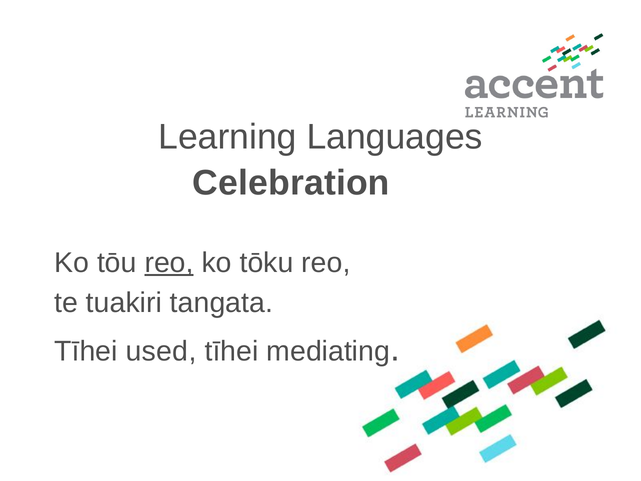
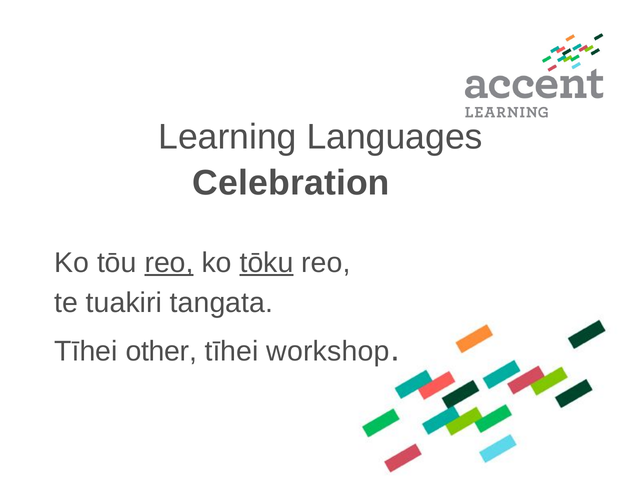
tōku underline: none -> present
used: used -> other
mediating: mediating -> workshop
